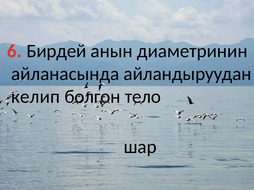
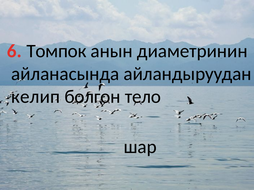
Бирдей: Бирдей -> Томпок
